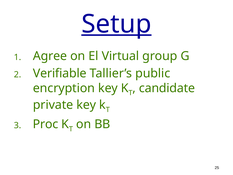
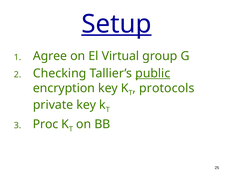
Verifiable: Verifiable -> Checking
public underline: none -> present
candidate: candidate -> protocols
